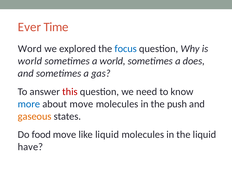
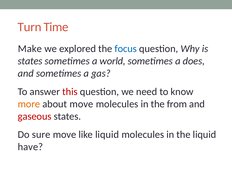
Ever: Ever -> Turn
Word: Word -> Make
world at (30, 61): world -> states
more colour: blue -> orange
push: push -> from
gaseous colour: orange -> red
food: food -> sure
